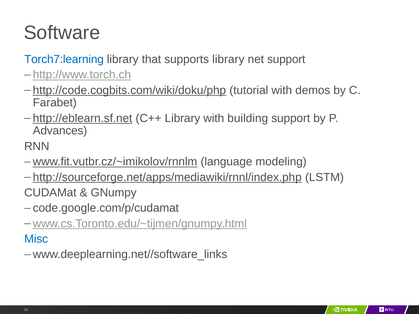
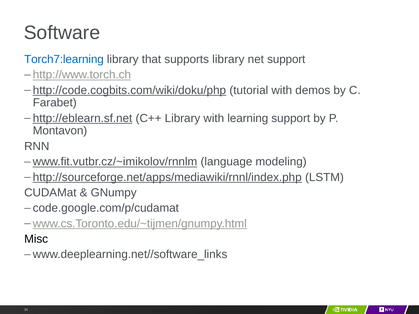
building: building -> learning
Advances: Advances -> Montavon
Misc colour: blue -> black
